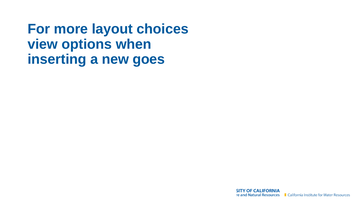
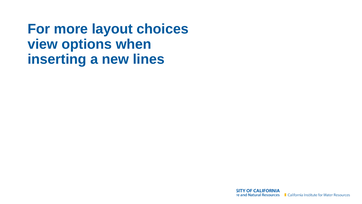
goes: goes -> lines
